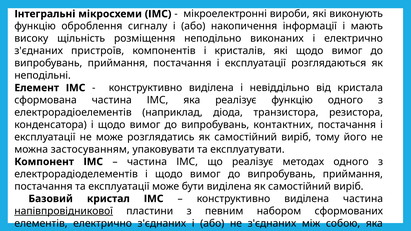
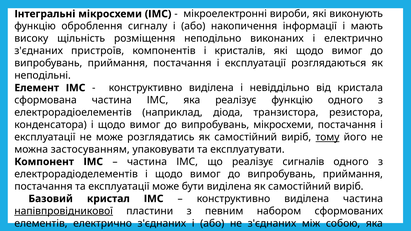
випробувань контактних: контактних -> мікросхеми
тому underline: none -> present
методах: методах -> сигналів
